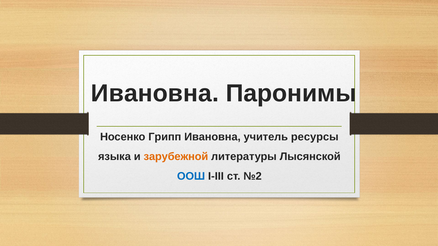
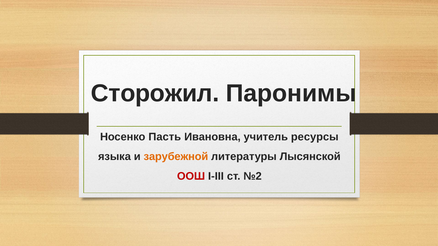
Ивановна at (155, 93): Ивановна -> Сторожил
Грипп: Грипп -> Пасть
ООШ colour: blue -> red
